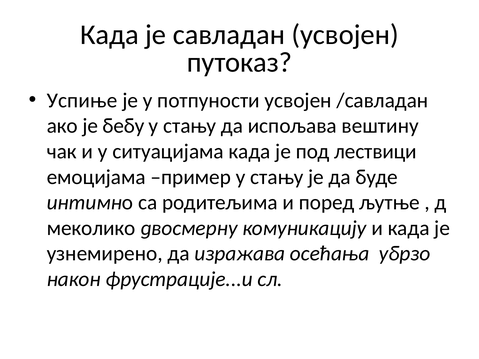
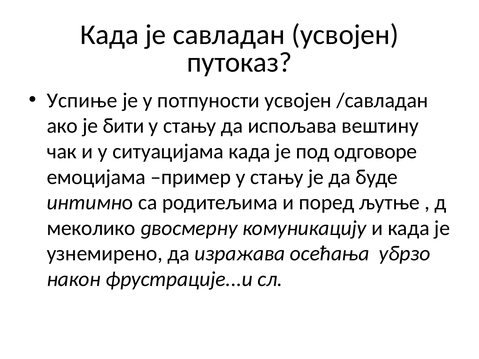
бебу: бебу -> бити
лествици: лествици -> одговоре
